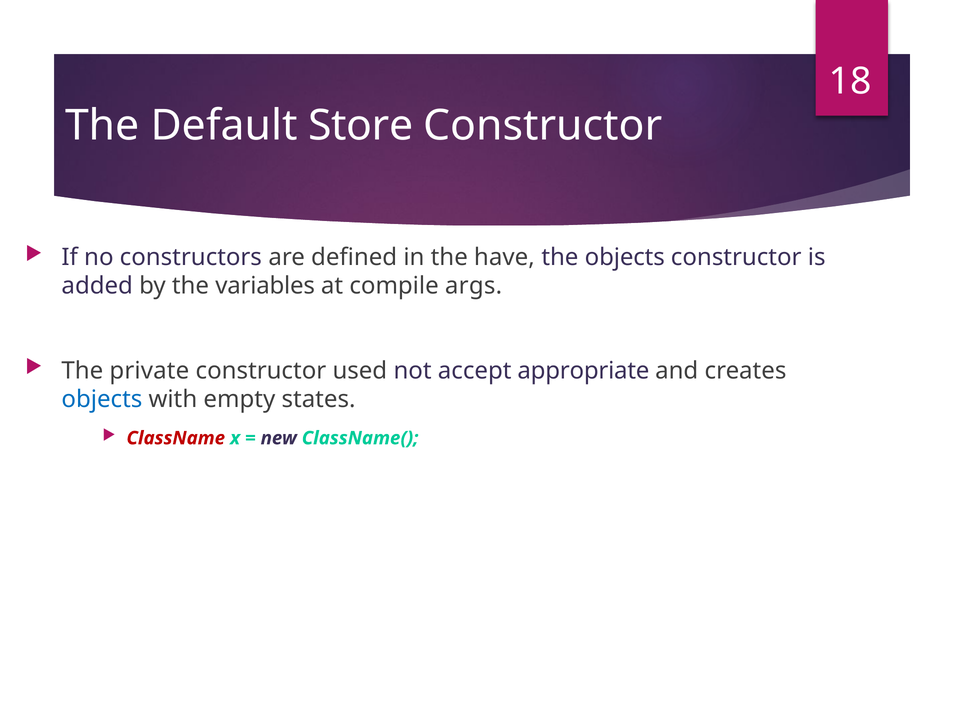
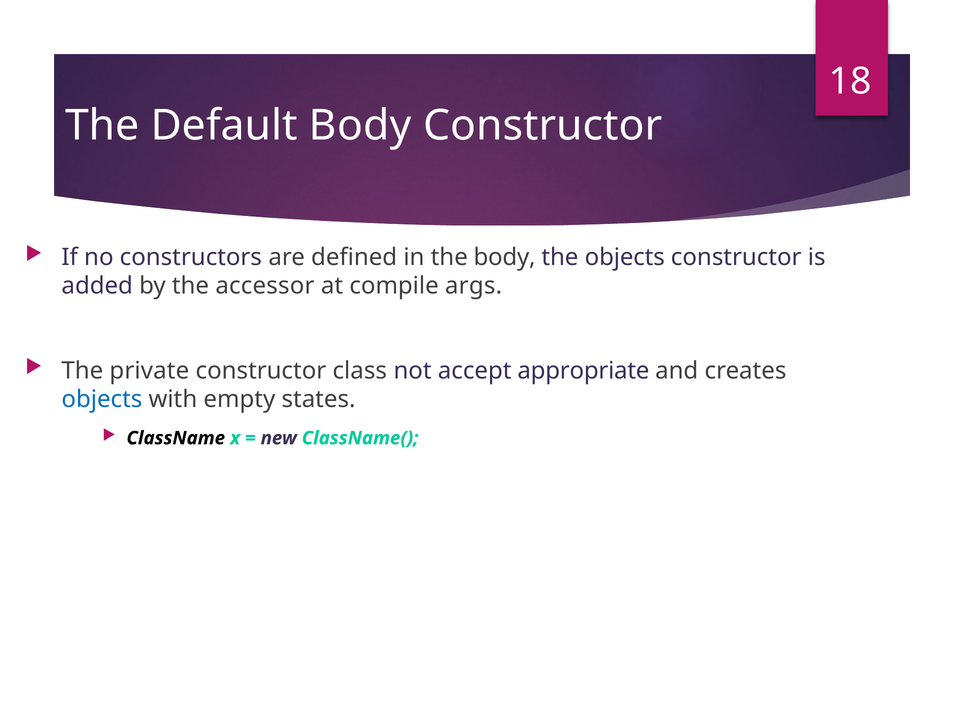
Default Store: Store -> Body
the have: have -> body
variables: variables -> accessor
used: used -> class
ClassName colour: red -> black
